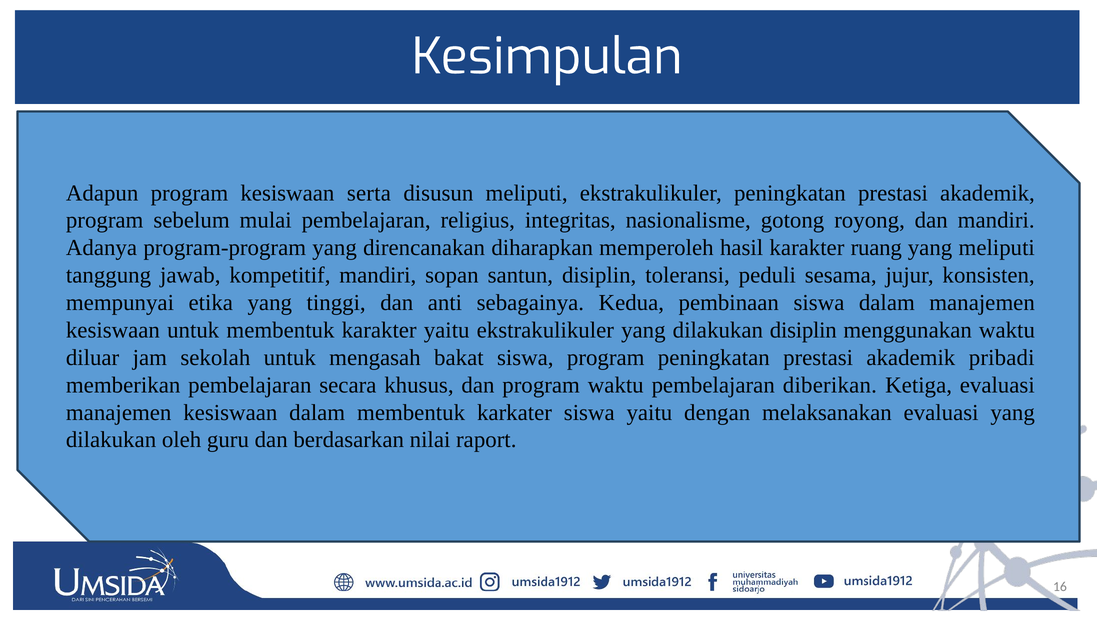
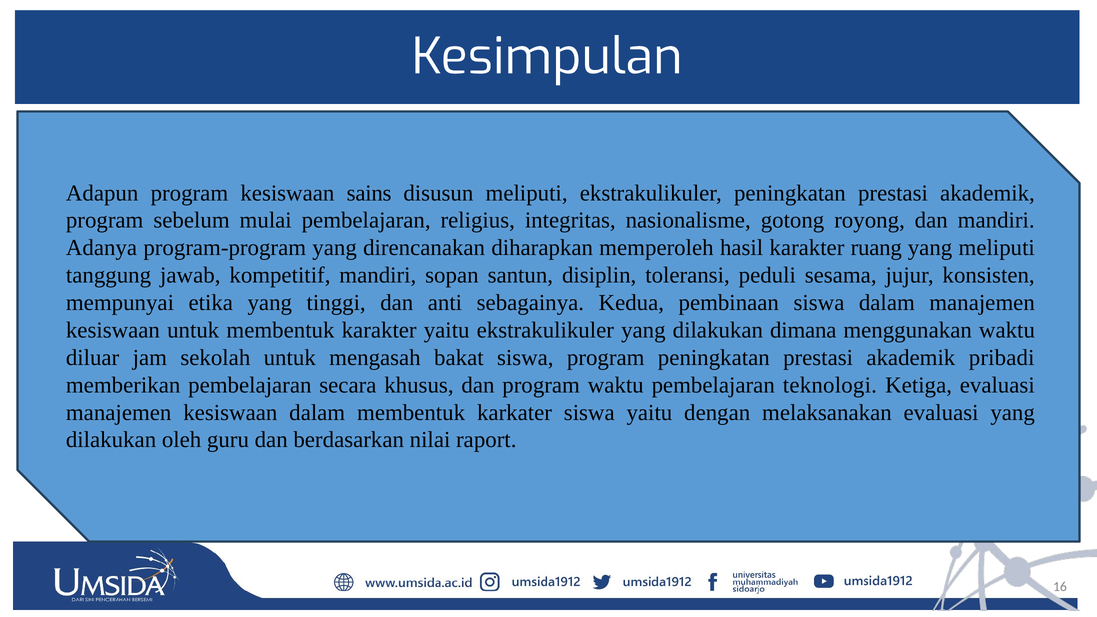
serta: serta -> sains
dilakukan disiplin: disiplin -> dimana
diberikan: diberikan -> teknologi
